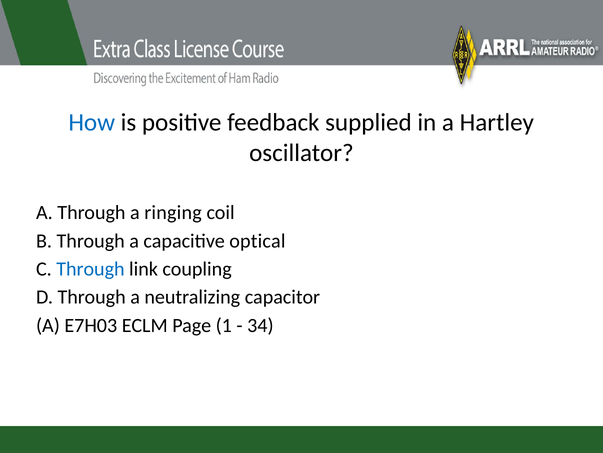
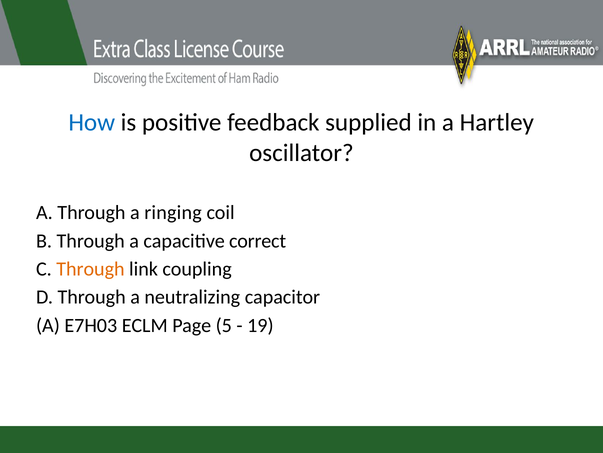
optical: optical -> correct
Through at (90, 269) colour: blue -> orange
1: 1 -> 5
34: 34 -> 19
